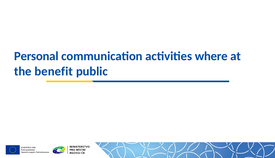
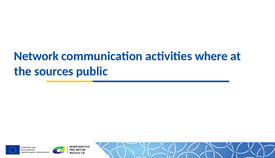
Personal: Personal -> Network
benefit: benefit -> sources
